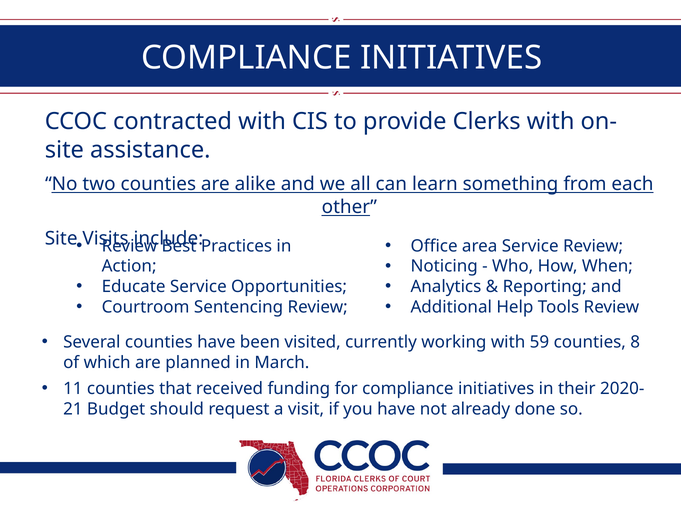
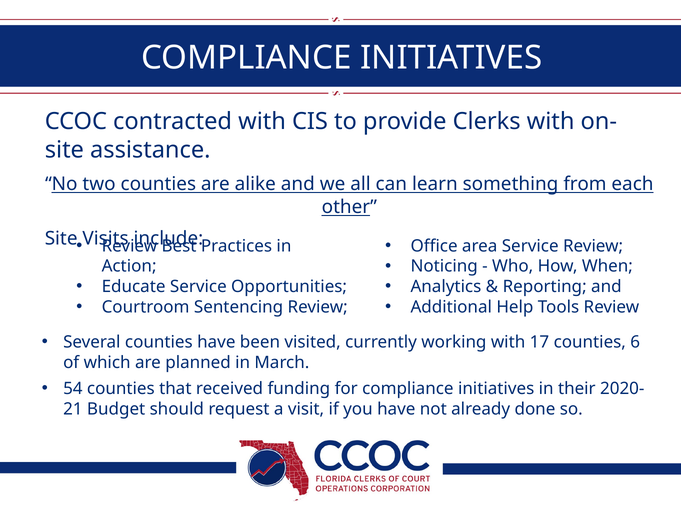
59: 59 -> 17
8: 8 -> 6
11: 11 -> 54
